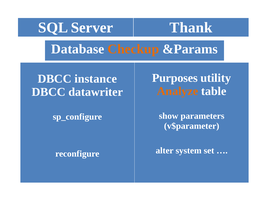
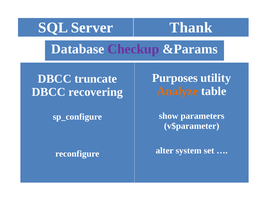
Checkup colour: orange -> purple
instance: instance -> truncate
datawriter: datawriter -> recovering
